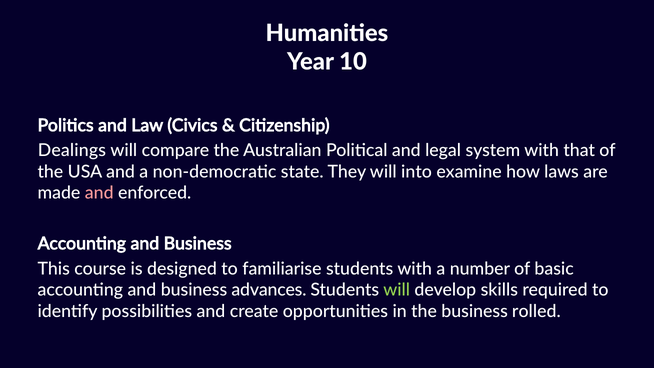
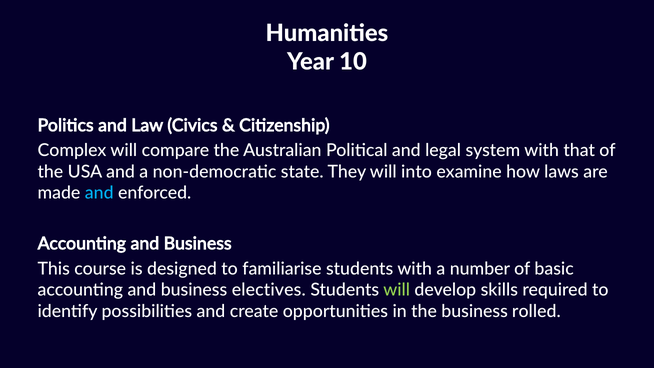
Dealings: Dealings -> Complex
and at (99, 193) colour: pink -> light blue
advances: advances -> electives
